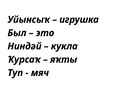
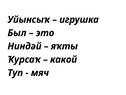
кукла: кукла -> яҡты
яҡты: яҡты -> какой
